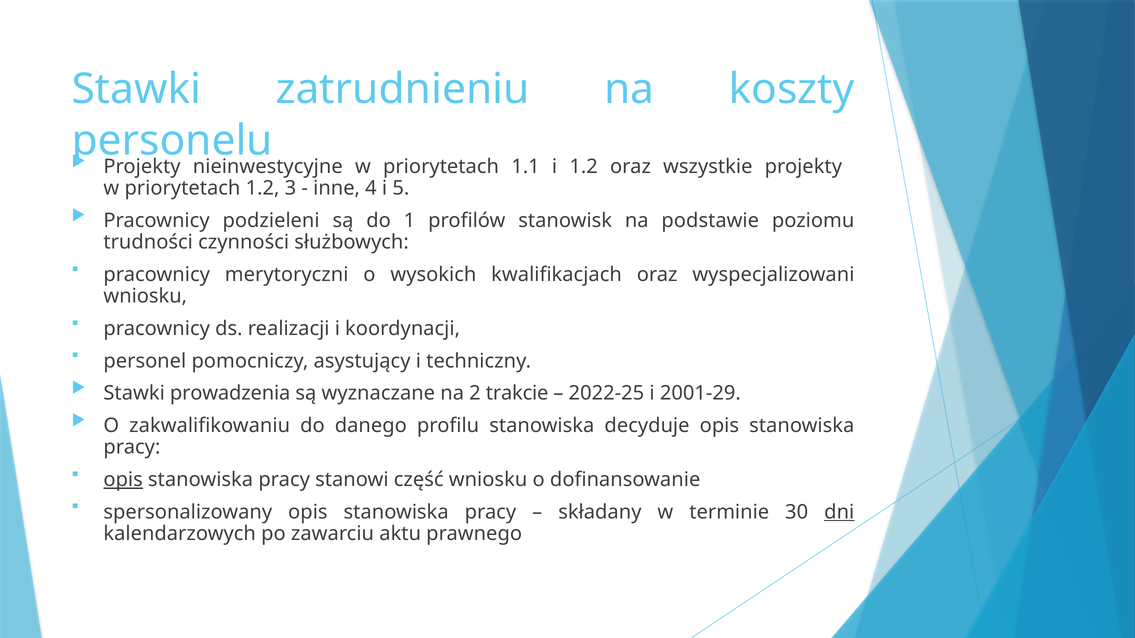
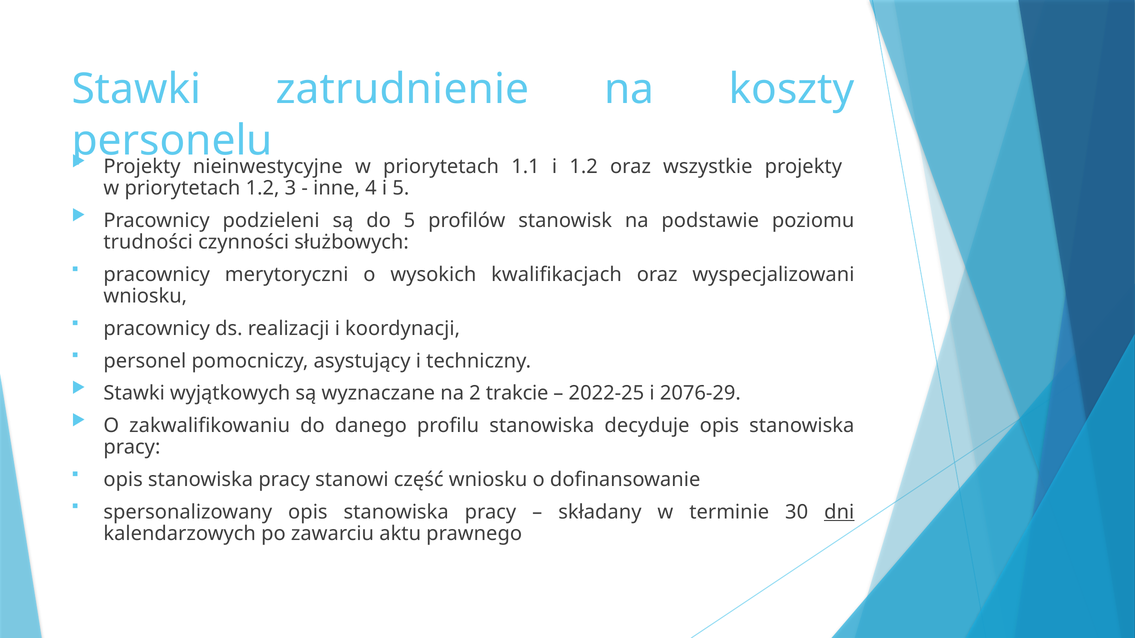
zatrudnieniu: zatrudnieniu -> zatrudnienie
do 1: 1 -> 5
prowadzenia: prowadzenia -> wyjątkowych
2001-29: 2001-29 -> 2076-29
opis at (123, 480) underline: present -> none
